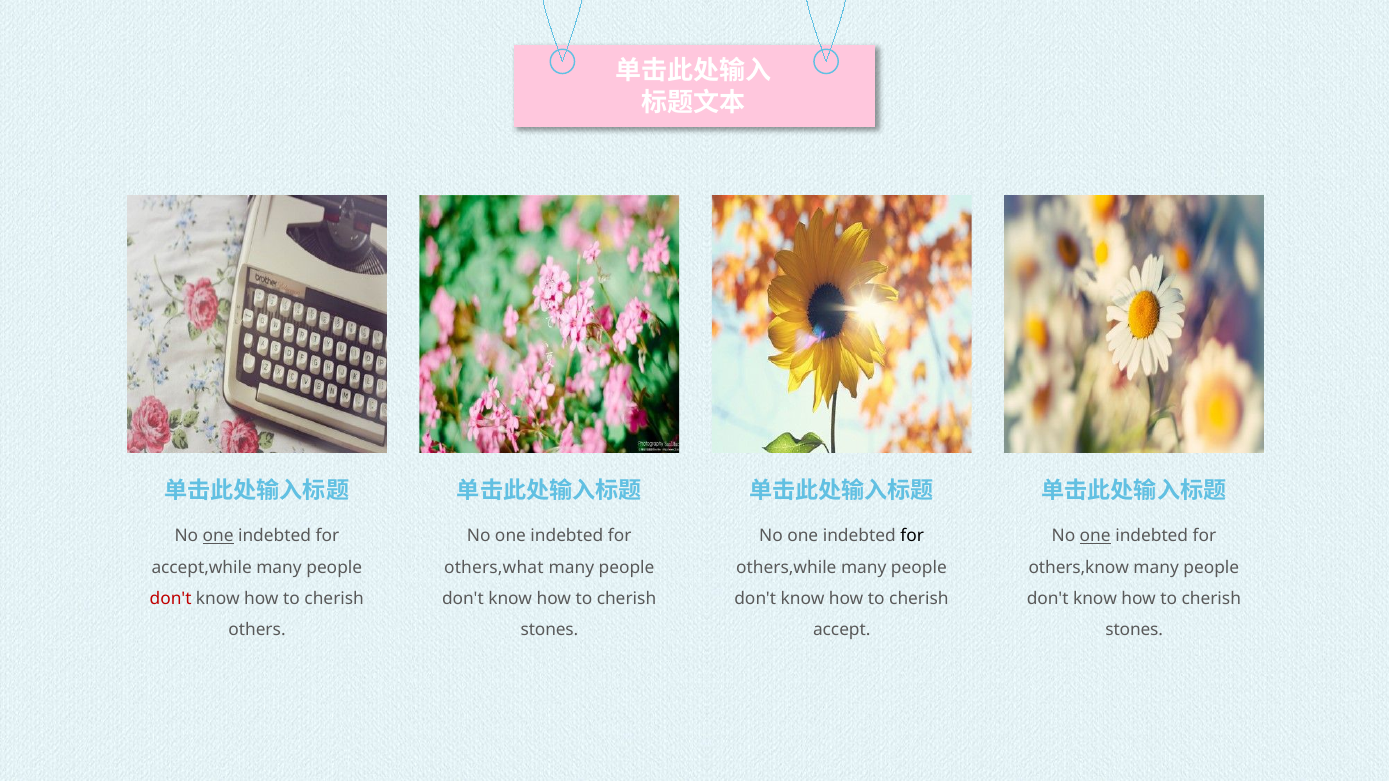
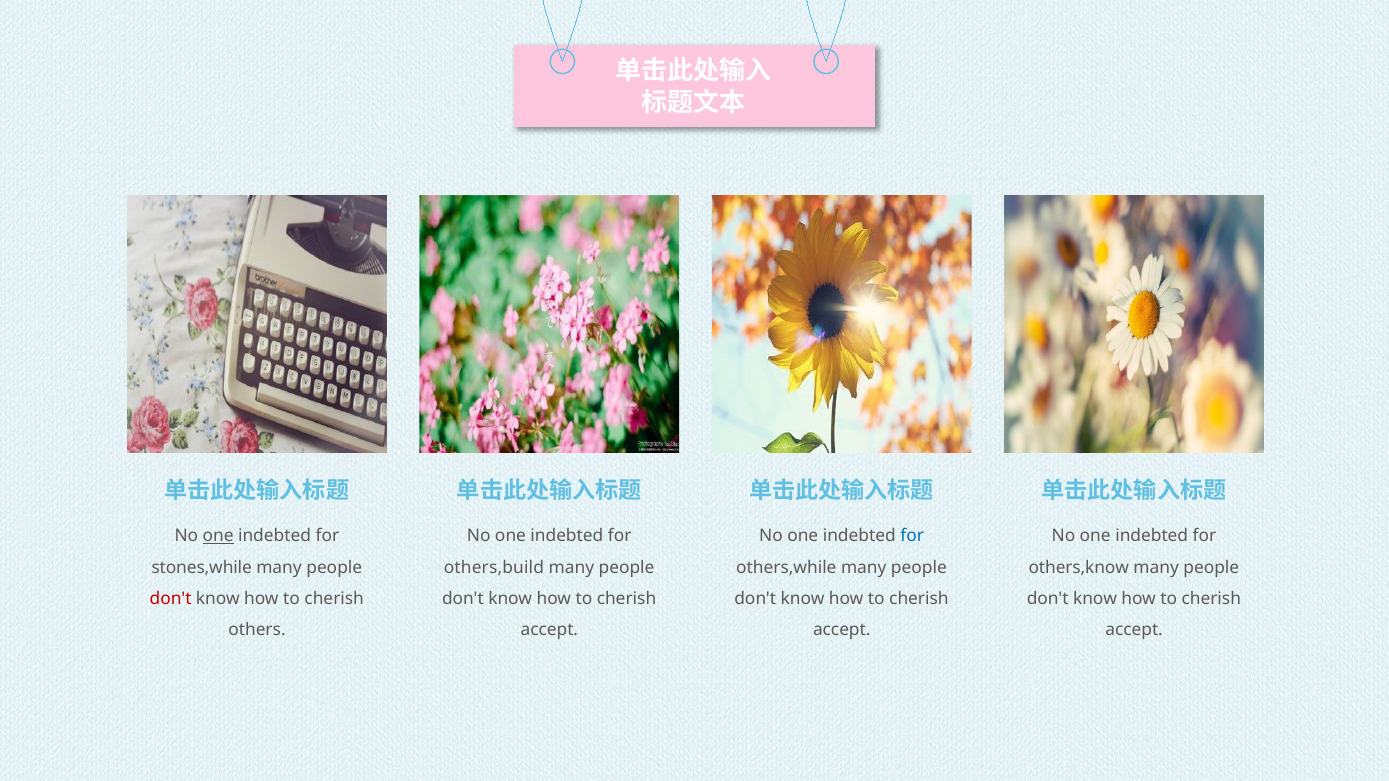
for at (912, 536) colour: black -> blue
one at (1095, 536) underline: present -> none
accept,while: accept,while -> stones,while
others,what: others,what -> others,build
stones at (549, 630): stones -> accept
stones at (1134, 630): stones -> accept
